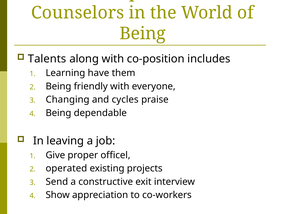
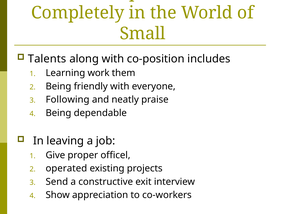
Counselors: Counselors -> Completely
Being at (143, 34): Being -> Small
have: have -> work
Changing: Changing -> Following
cycles: cycles -> neatly
